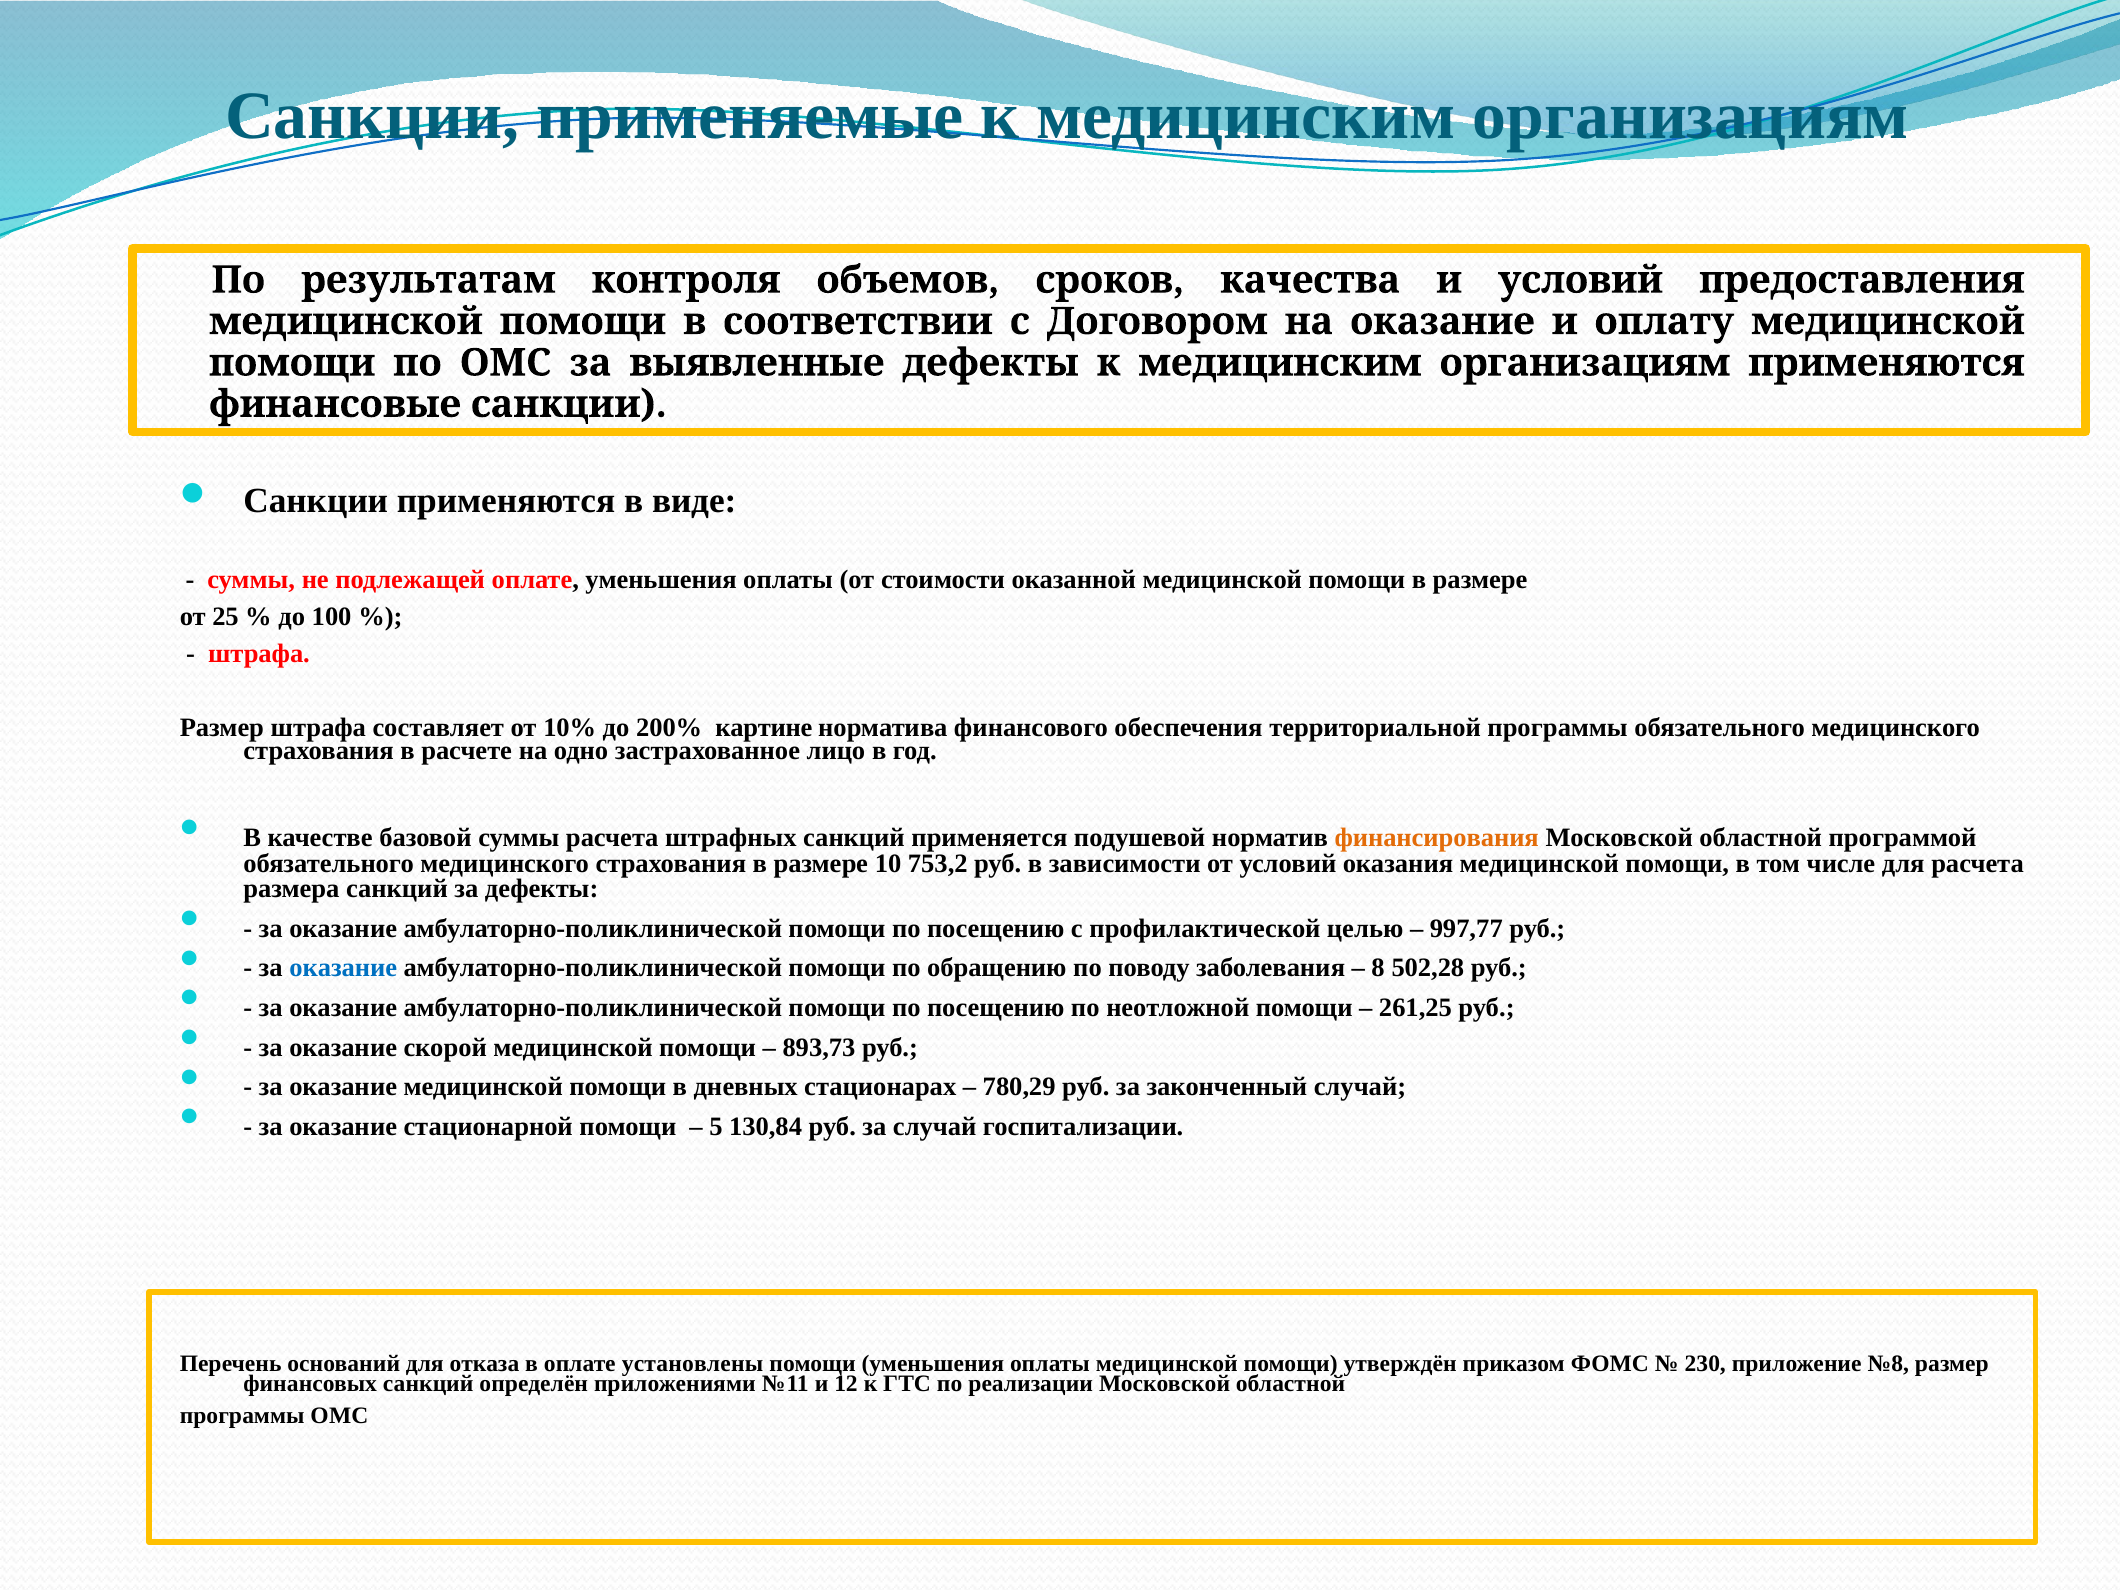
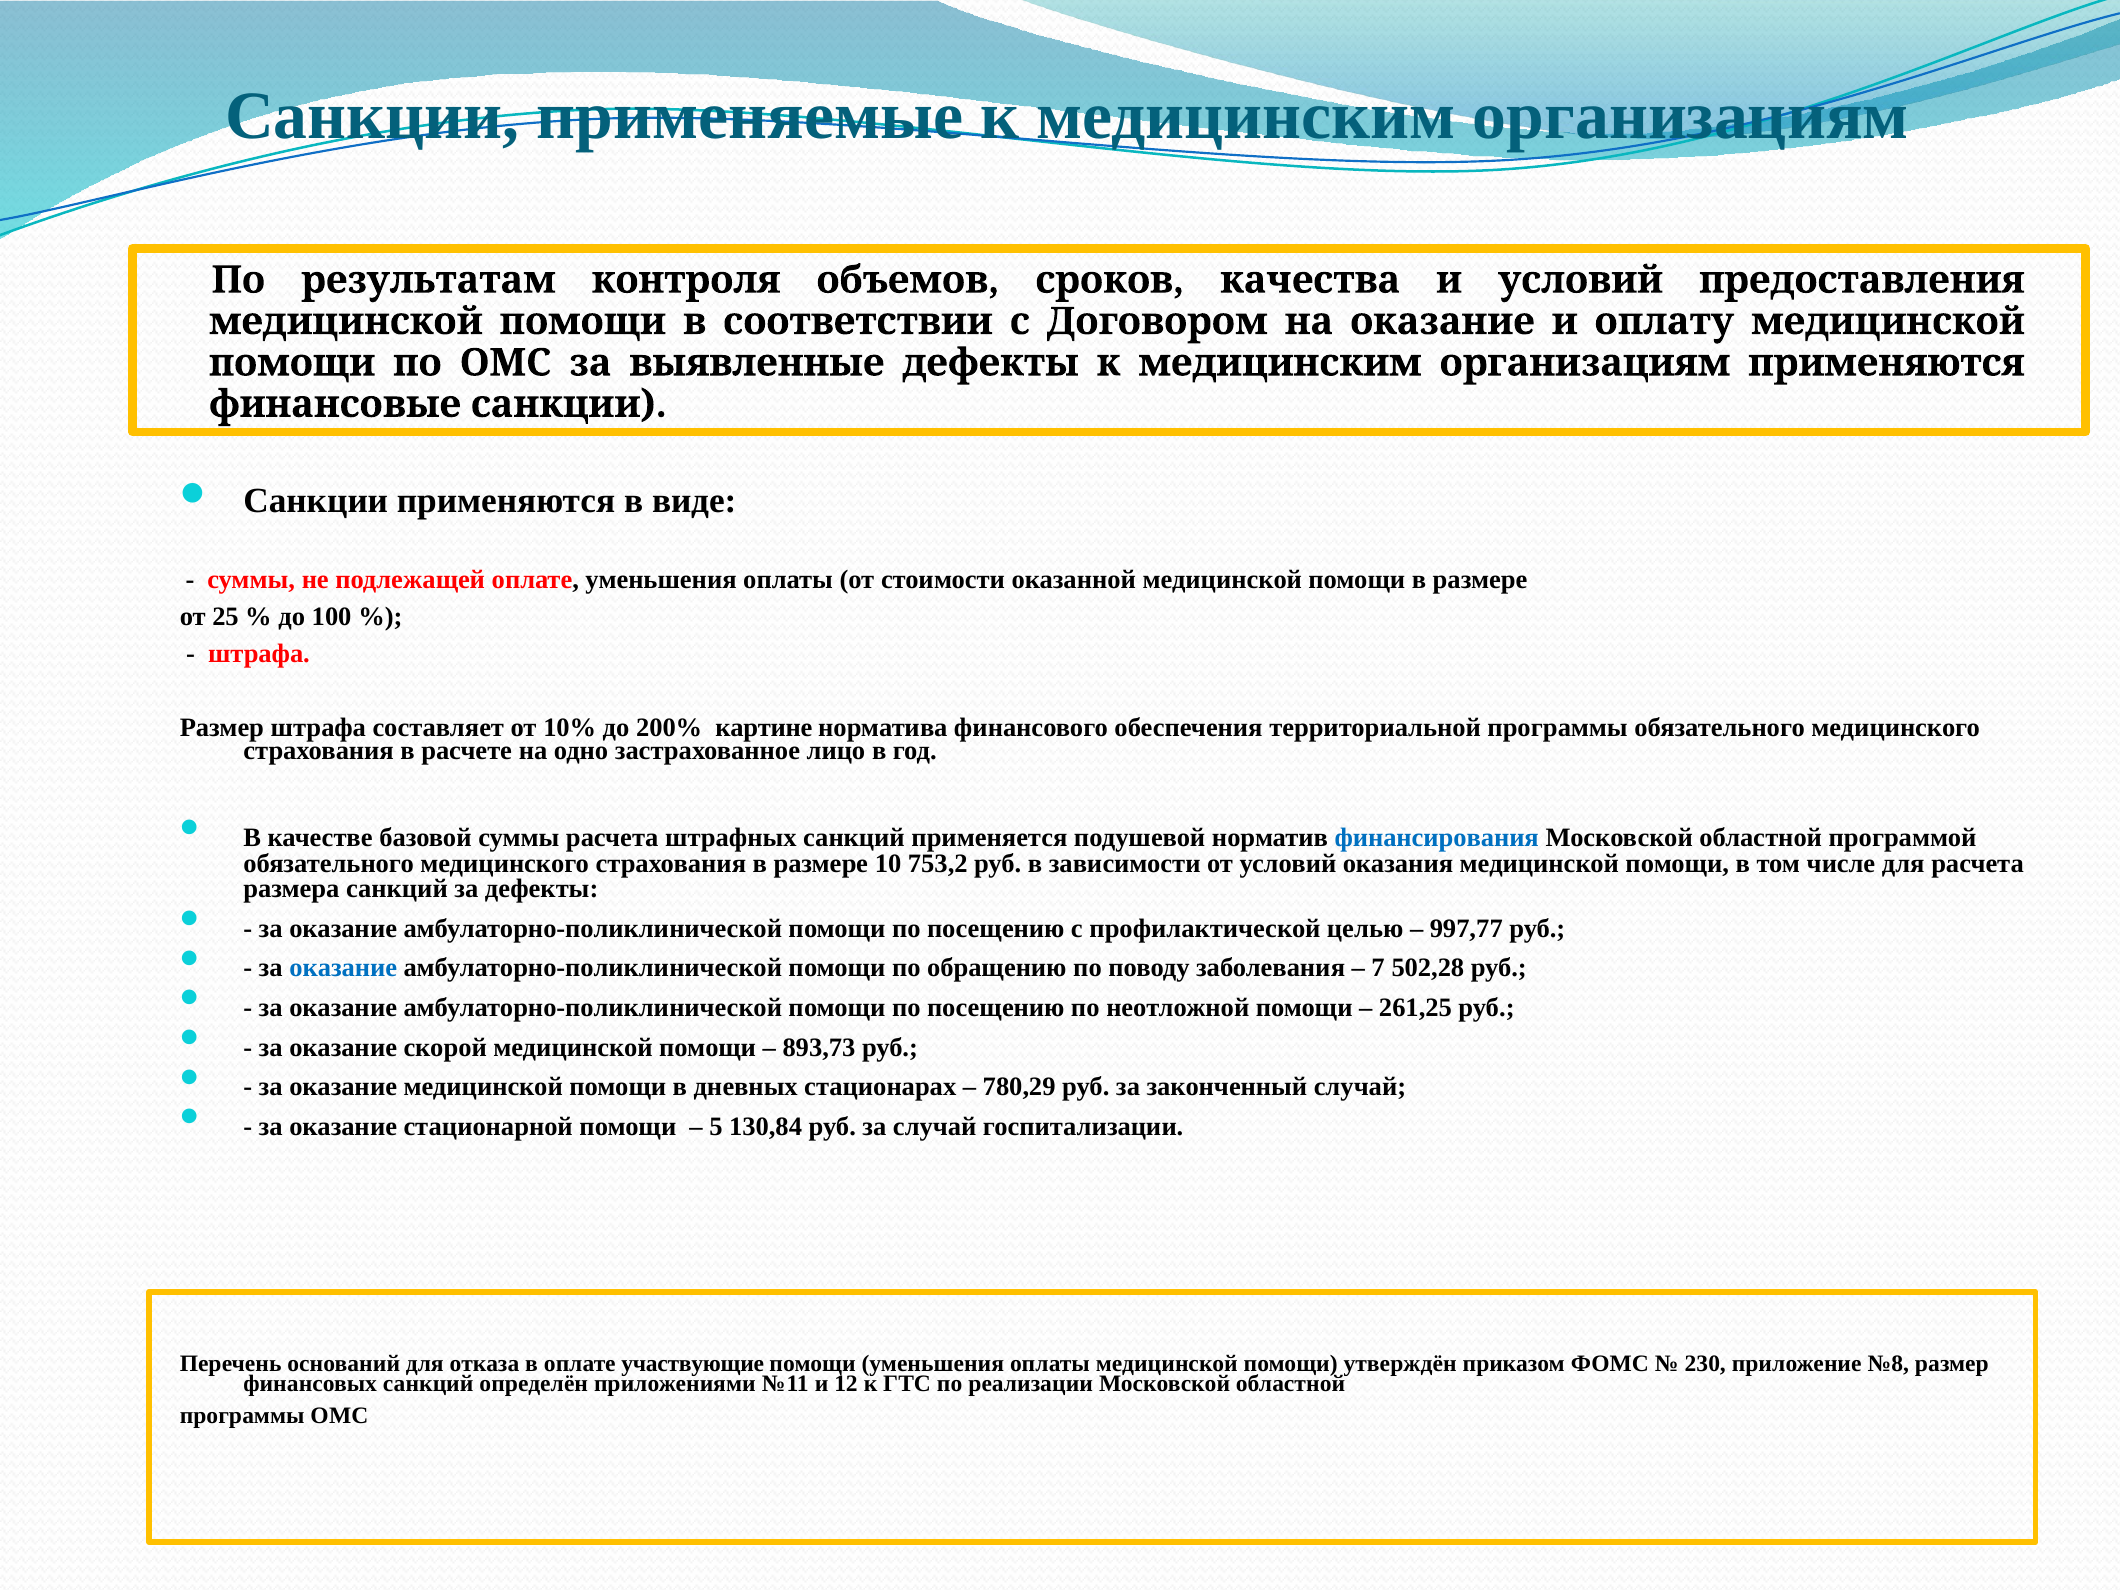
финансирования colour: orange -> blue
8: 8 -> 7
установлены: установлены -> участвующие
